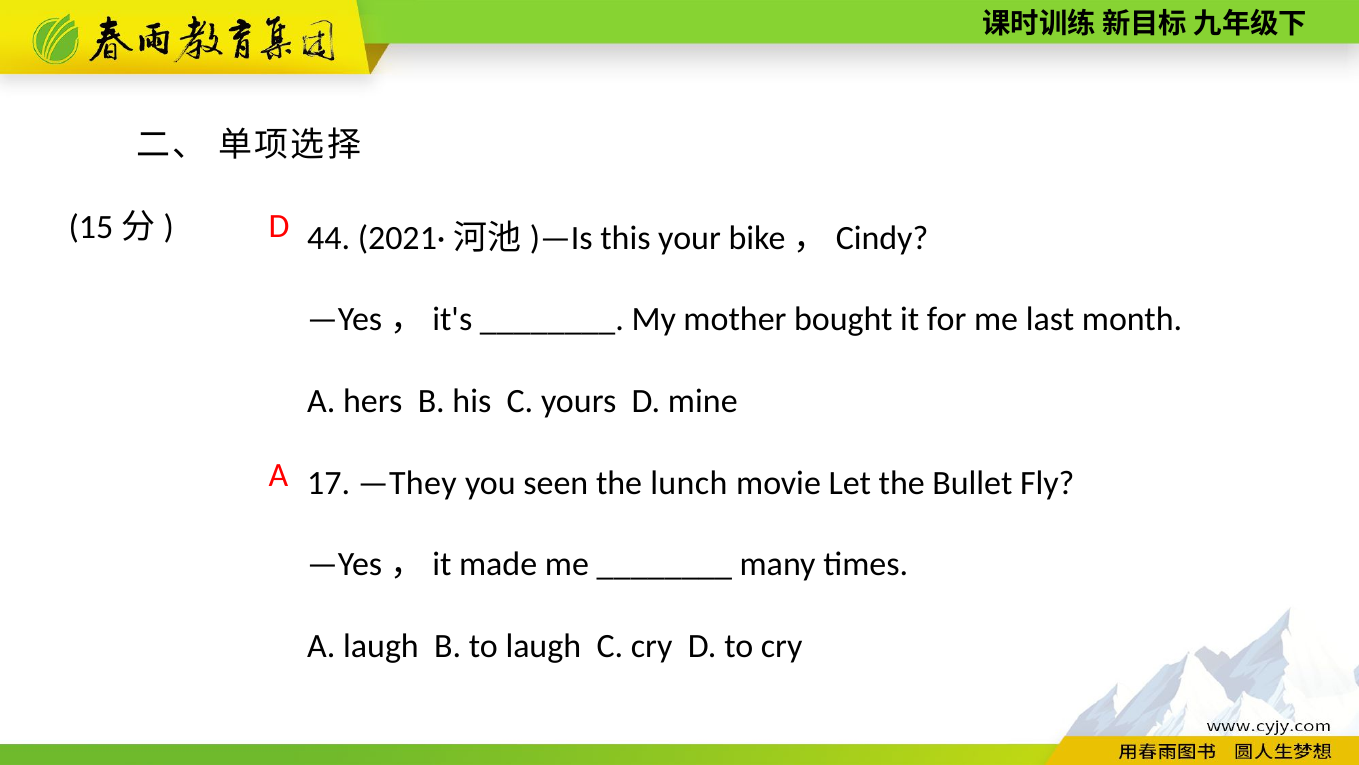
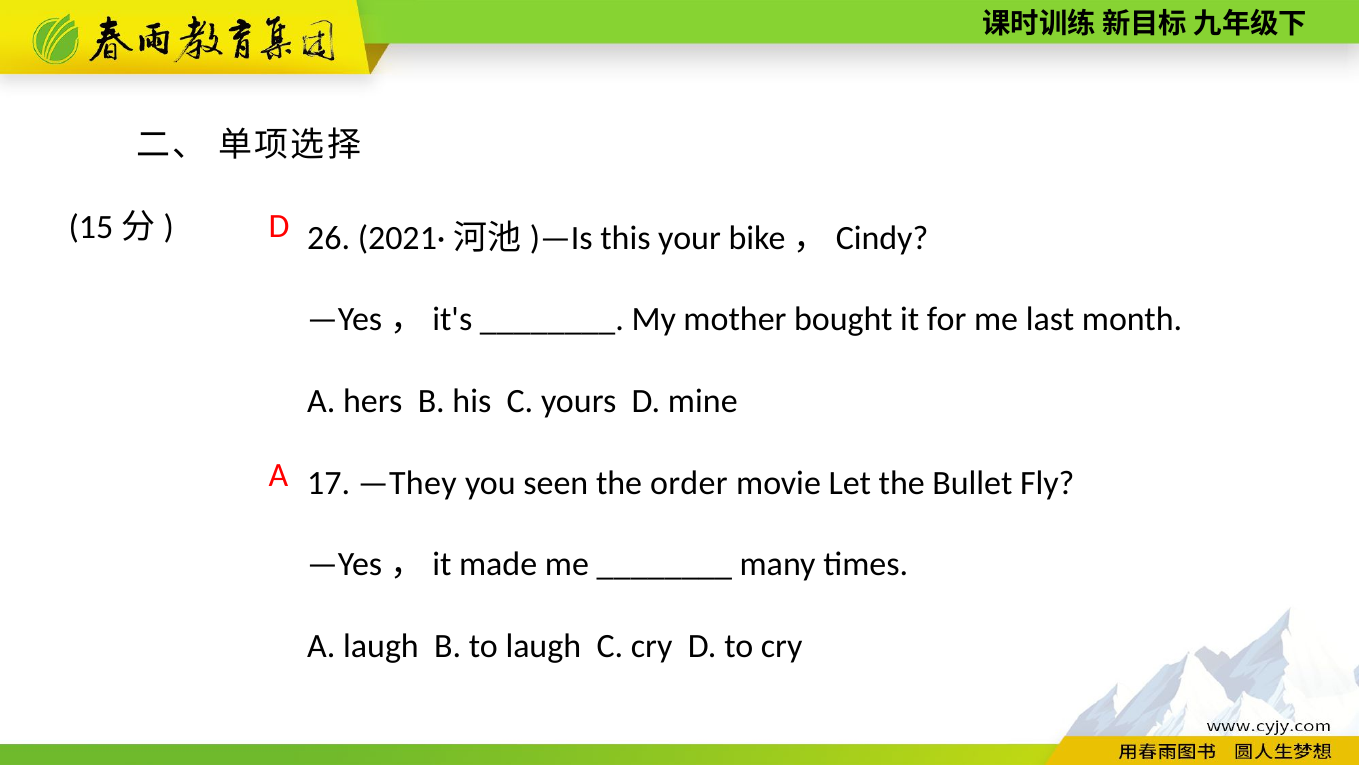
44: 44 -> 26
lunch: lunch -> order
